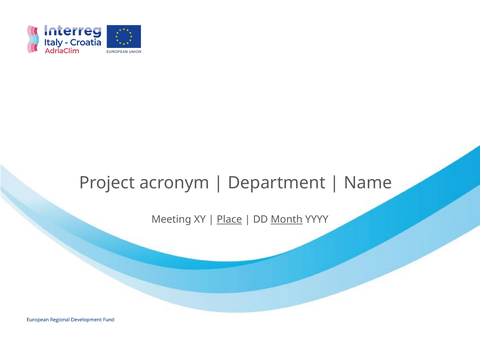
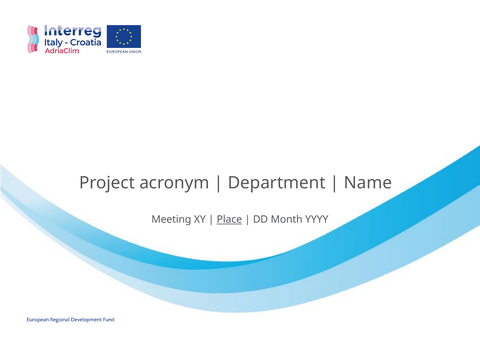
Month underline: present -> none
